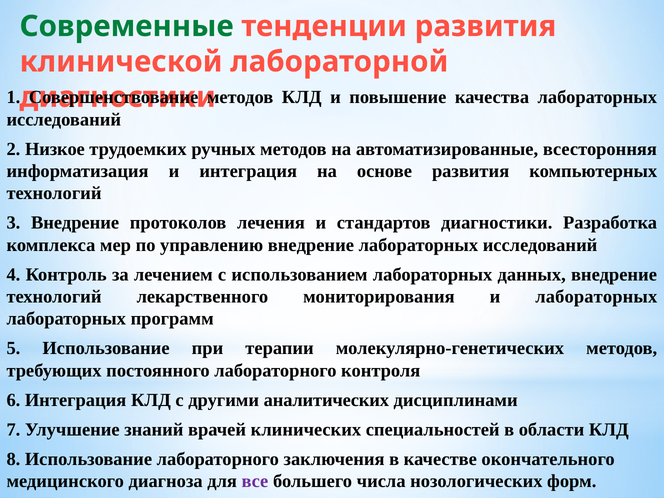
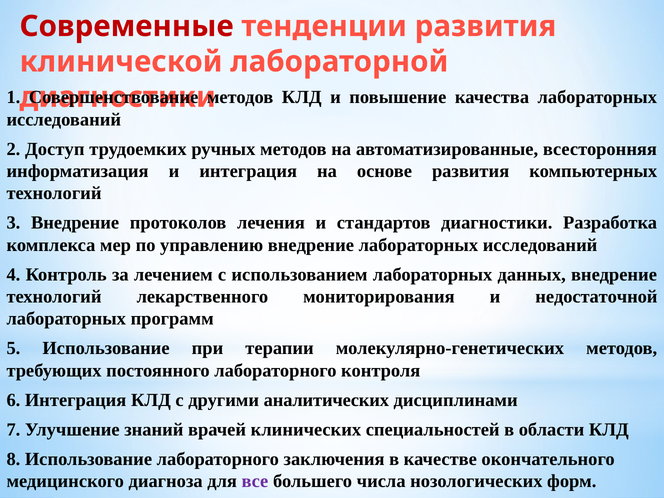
Современные colour: green -> red
Низкое: Низкое -> Доступ
и лабораторных: лабораторных -> недостаточной
